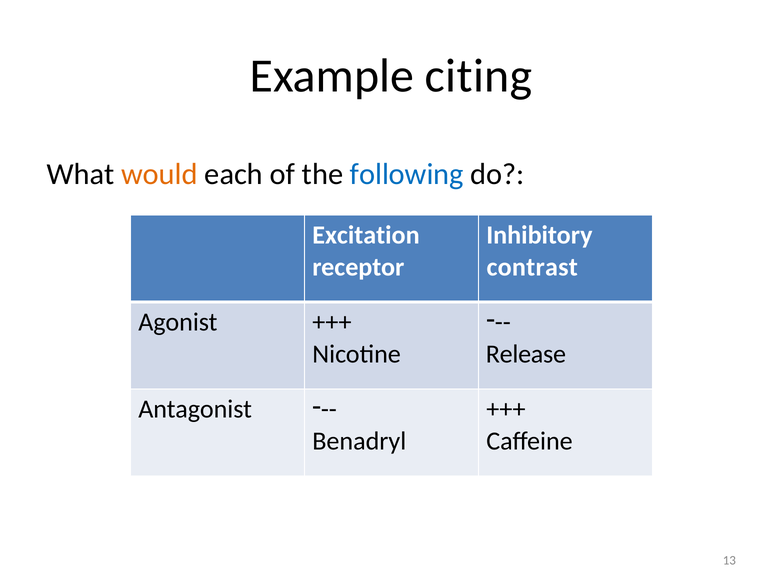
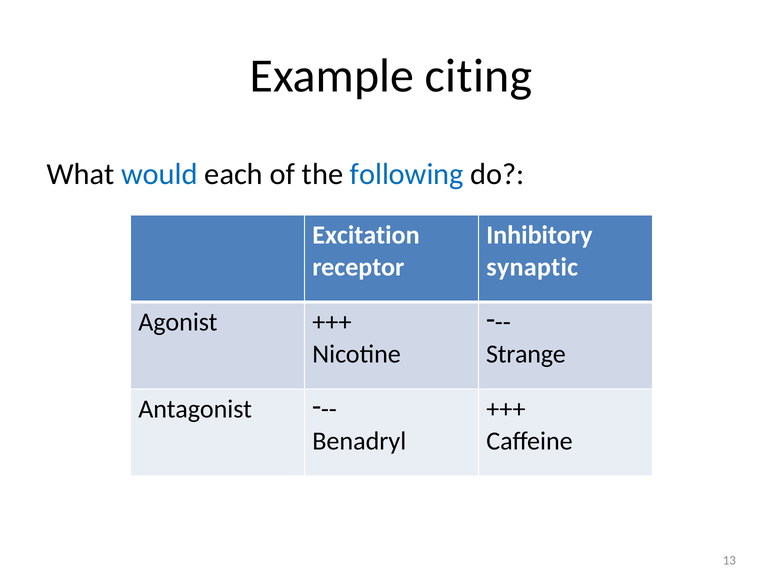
would colour: orange -> blue
contrast: contrast -> synaptic
Release: Release -> Strange
